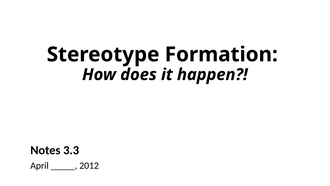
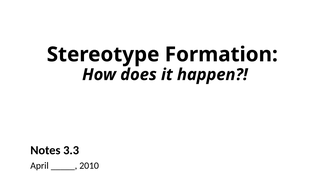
2012: 2012 -> 2010
